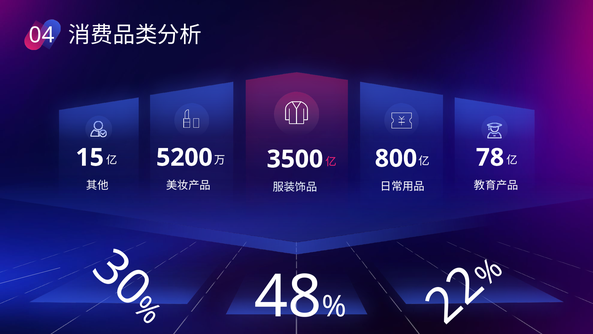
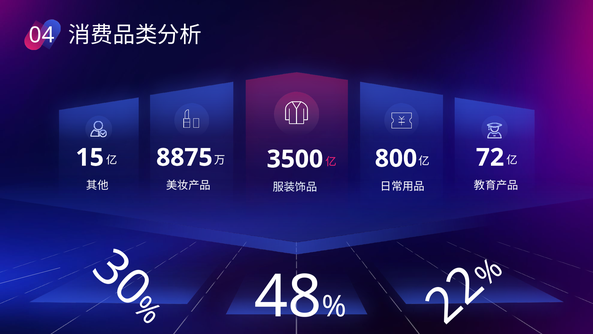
5200: 5200 -> 8875
78: 78 -> 72
